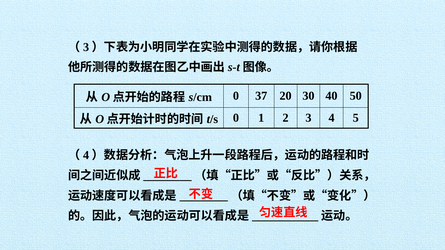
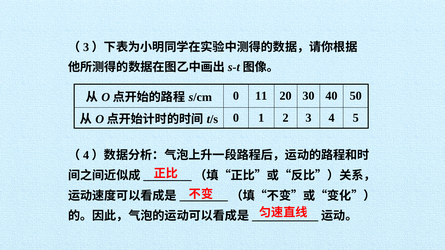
37: 37 -> 11
